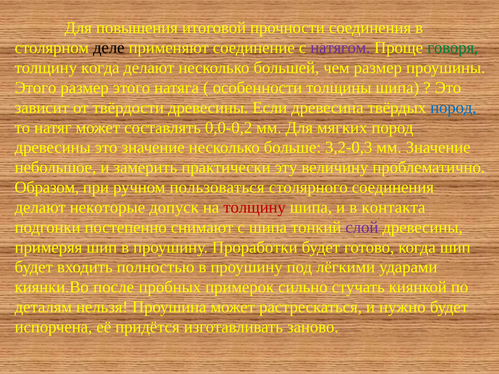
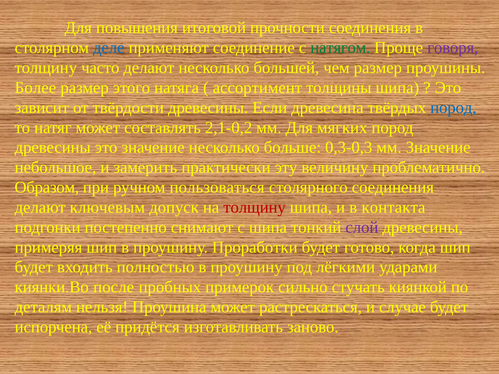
деле colour: black -> blue
натягом colour: purple -> green
говоря colour: green -> purple
толщину когда: когда -> часто
Этого at (36, 88): Этого -> Более
особенности: особенности -> ассортимент
0,0-0,2: 0,0-0,2 -> 2,1-0,2
3,2-0,3: 3,2-0,3 -> 0,3-0,3
некоторые: некоторые -> ключевым
нужно: нужно -> случае
